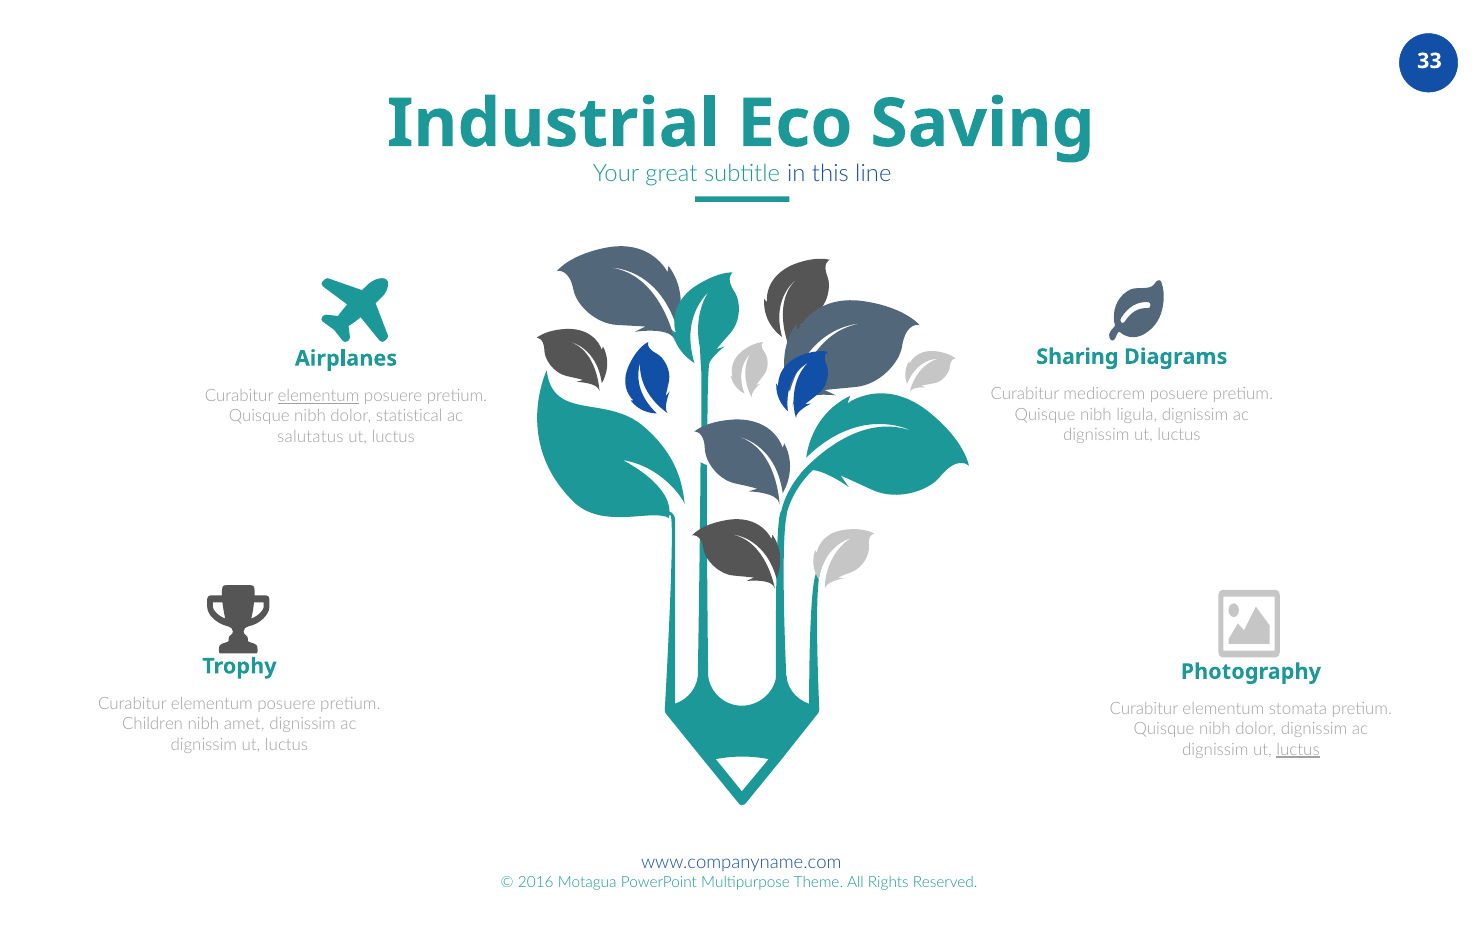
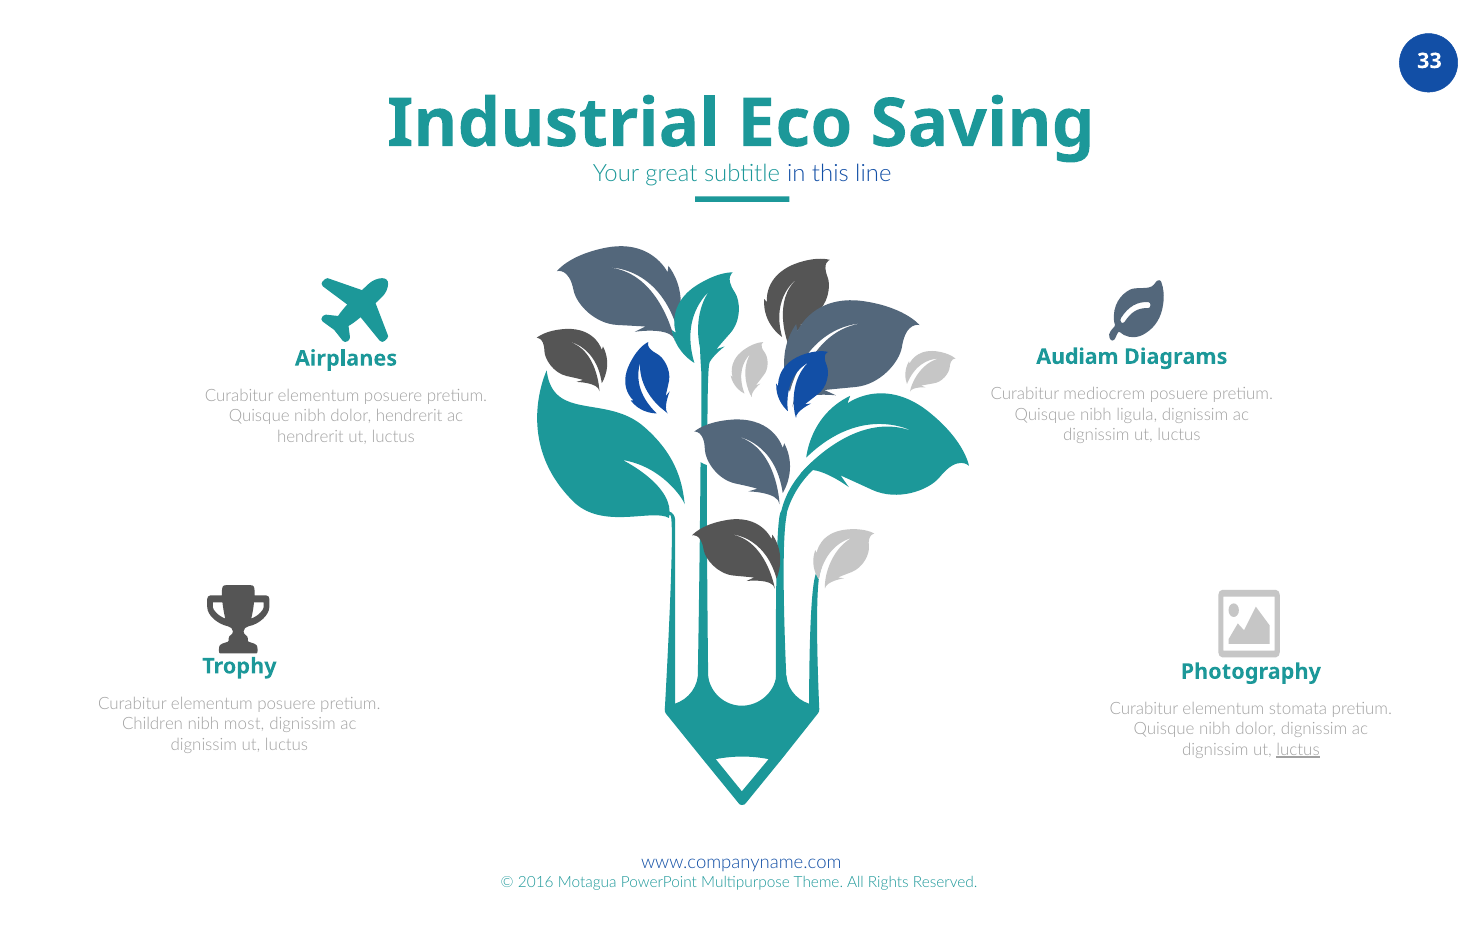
Sharing: Sharing -> Audiam
elementum at (319, 396) underline: present -> none
dolor statistical: statistical -> hendrerit
salutatus at (310, 437): salutatus -> hendrerit
amet: amet -> most
